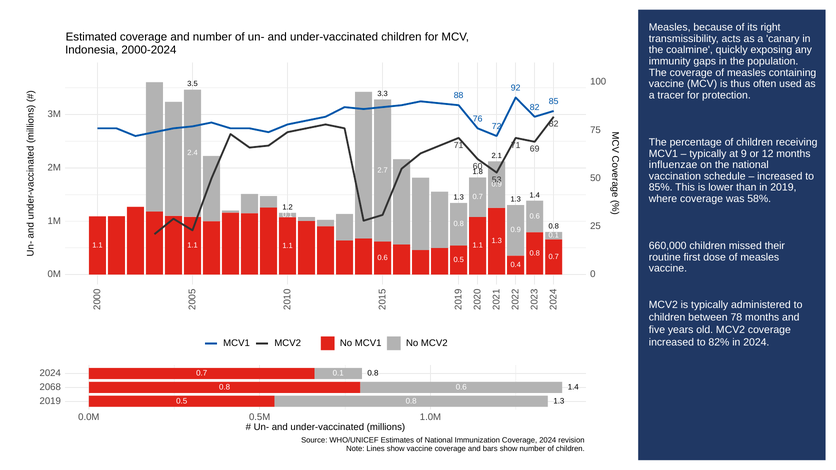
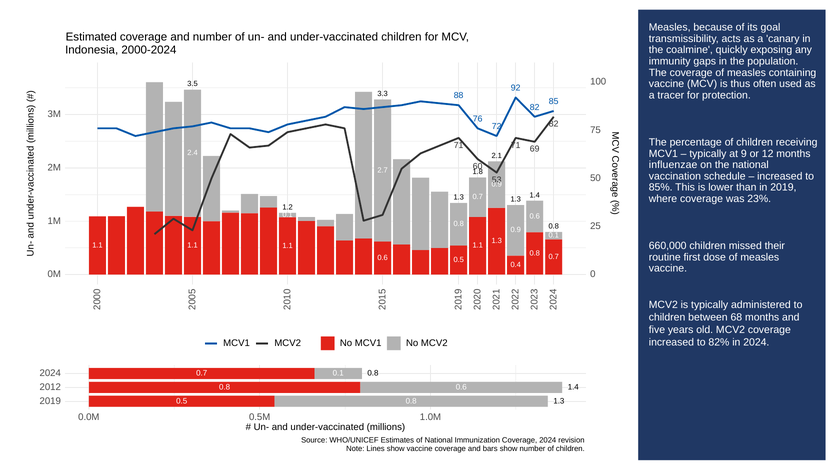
right: right -> goal
58%: 58% -> 23%
78: 78 -> 68
2068: 2068 -> 2012
